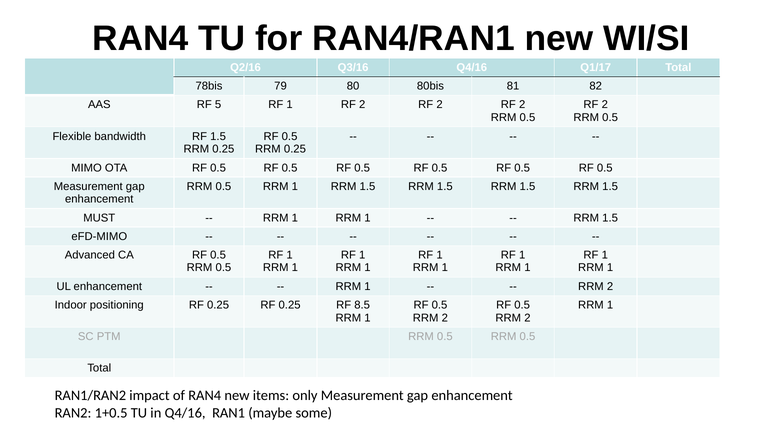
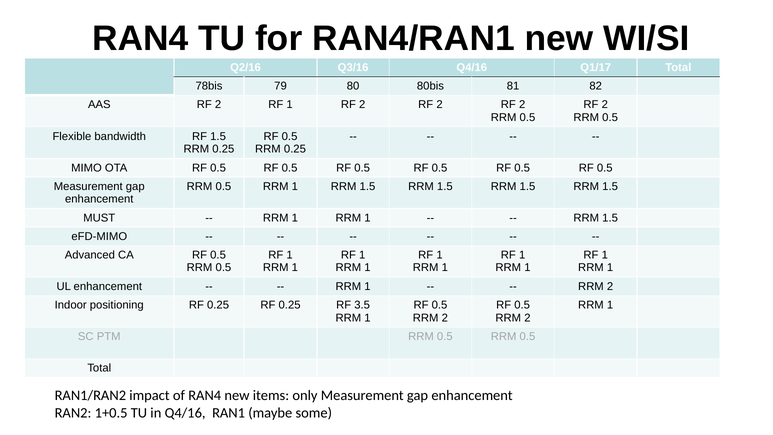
AAS RF 5: 5 -> 2
8.5: 8.5 -> 3.5
